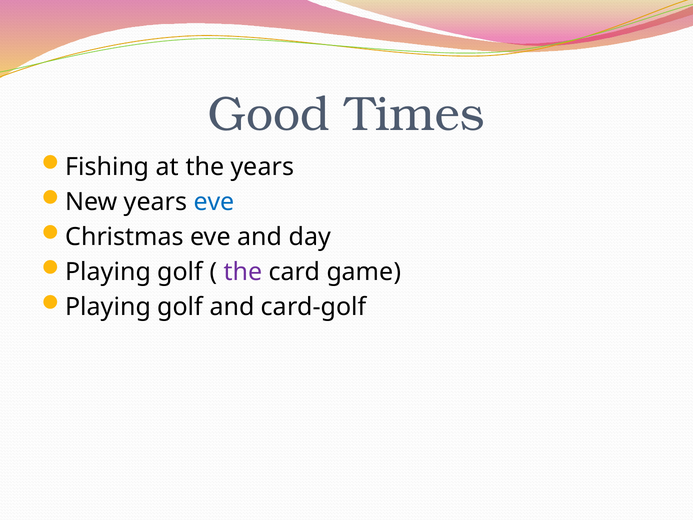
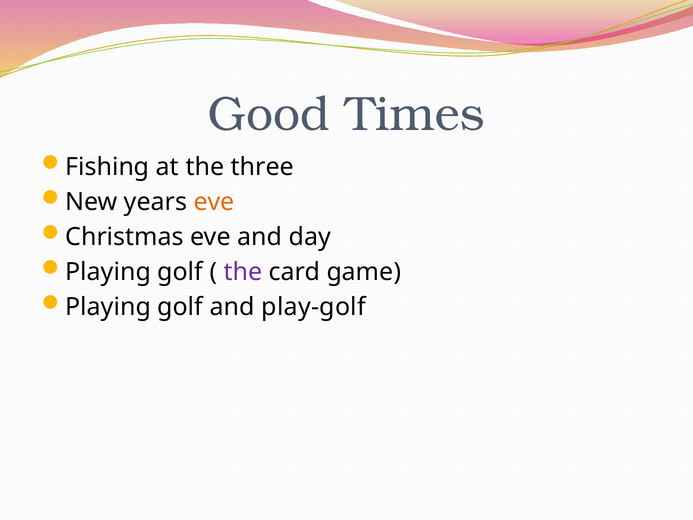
the years: years -> three
eve at (214, 202) colour: blue -> orange
card-golf: card-golf -> play-golf
